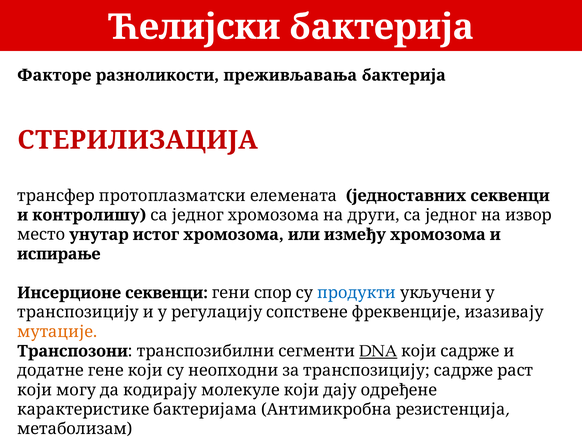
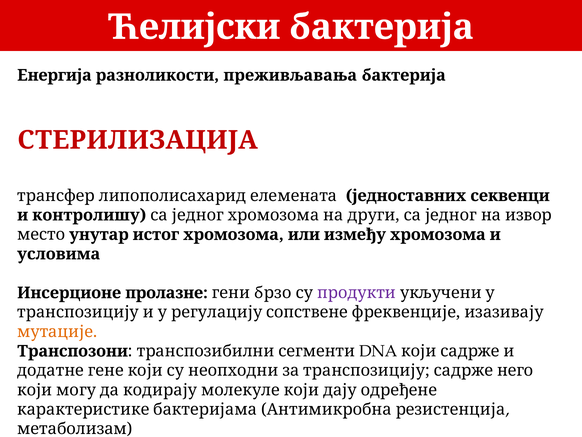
Факторе: Факторе -> Енергија
протоплазматски: протоплазматски -> липополисахарид
испирање: испирање -> условима
Инсерционе секвенци: секвенци -> пролазне
спор: спор -> брзо
продукти colour: blue -> purple
DNA underline: present -> none
раст: раст -> него
